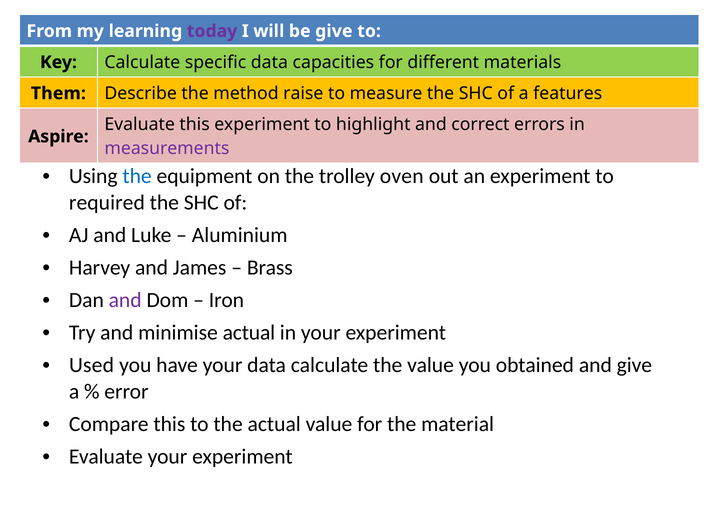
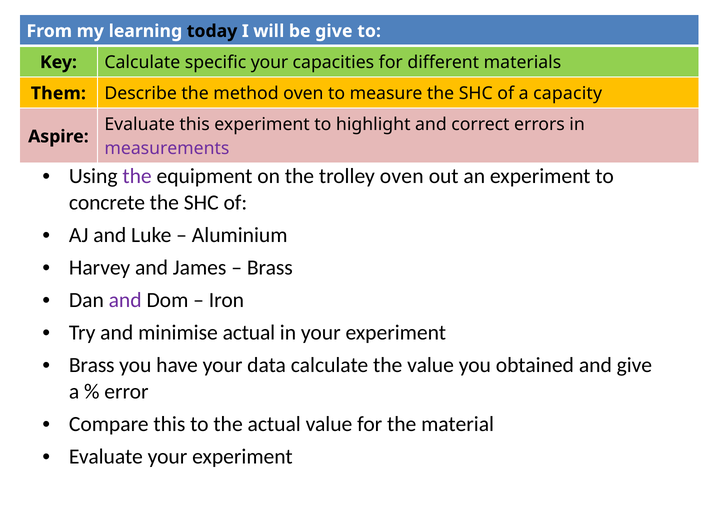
today colour: purple -> black
specific data: data -> your
method raise: raise -> oven
features: features -> capacity
the at (137, 176) colour: blue -> purple
required: required -> concrete
Used at (92, 365): Used -> Brass
